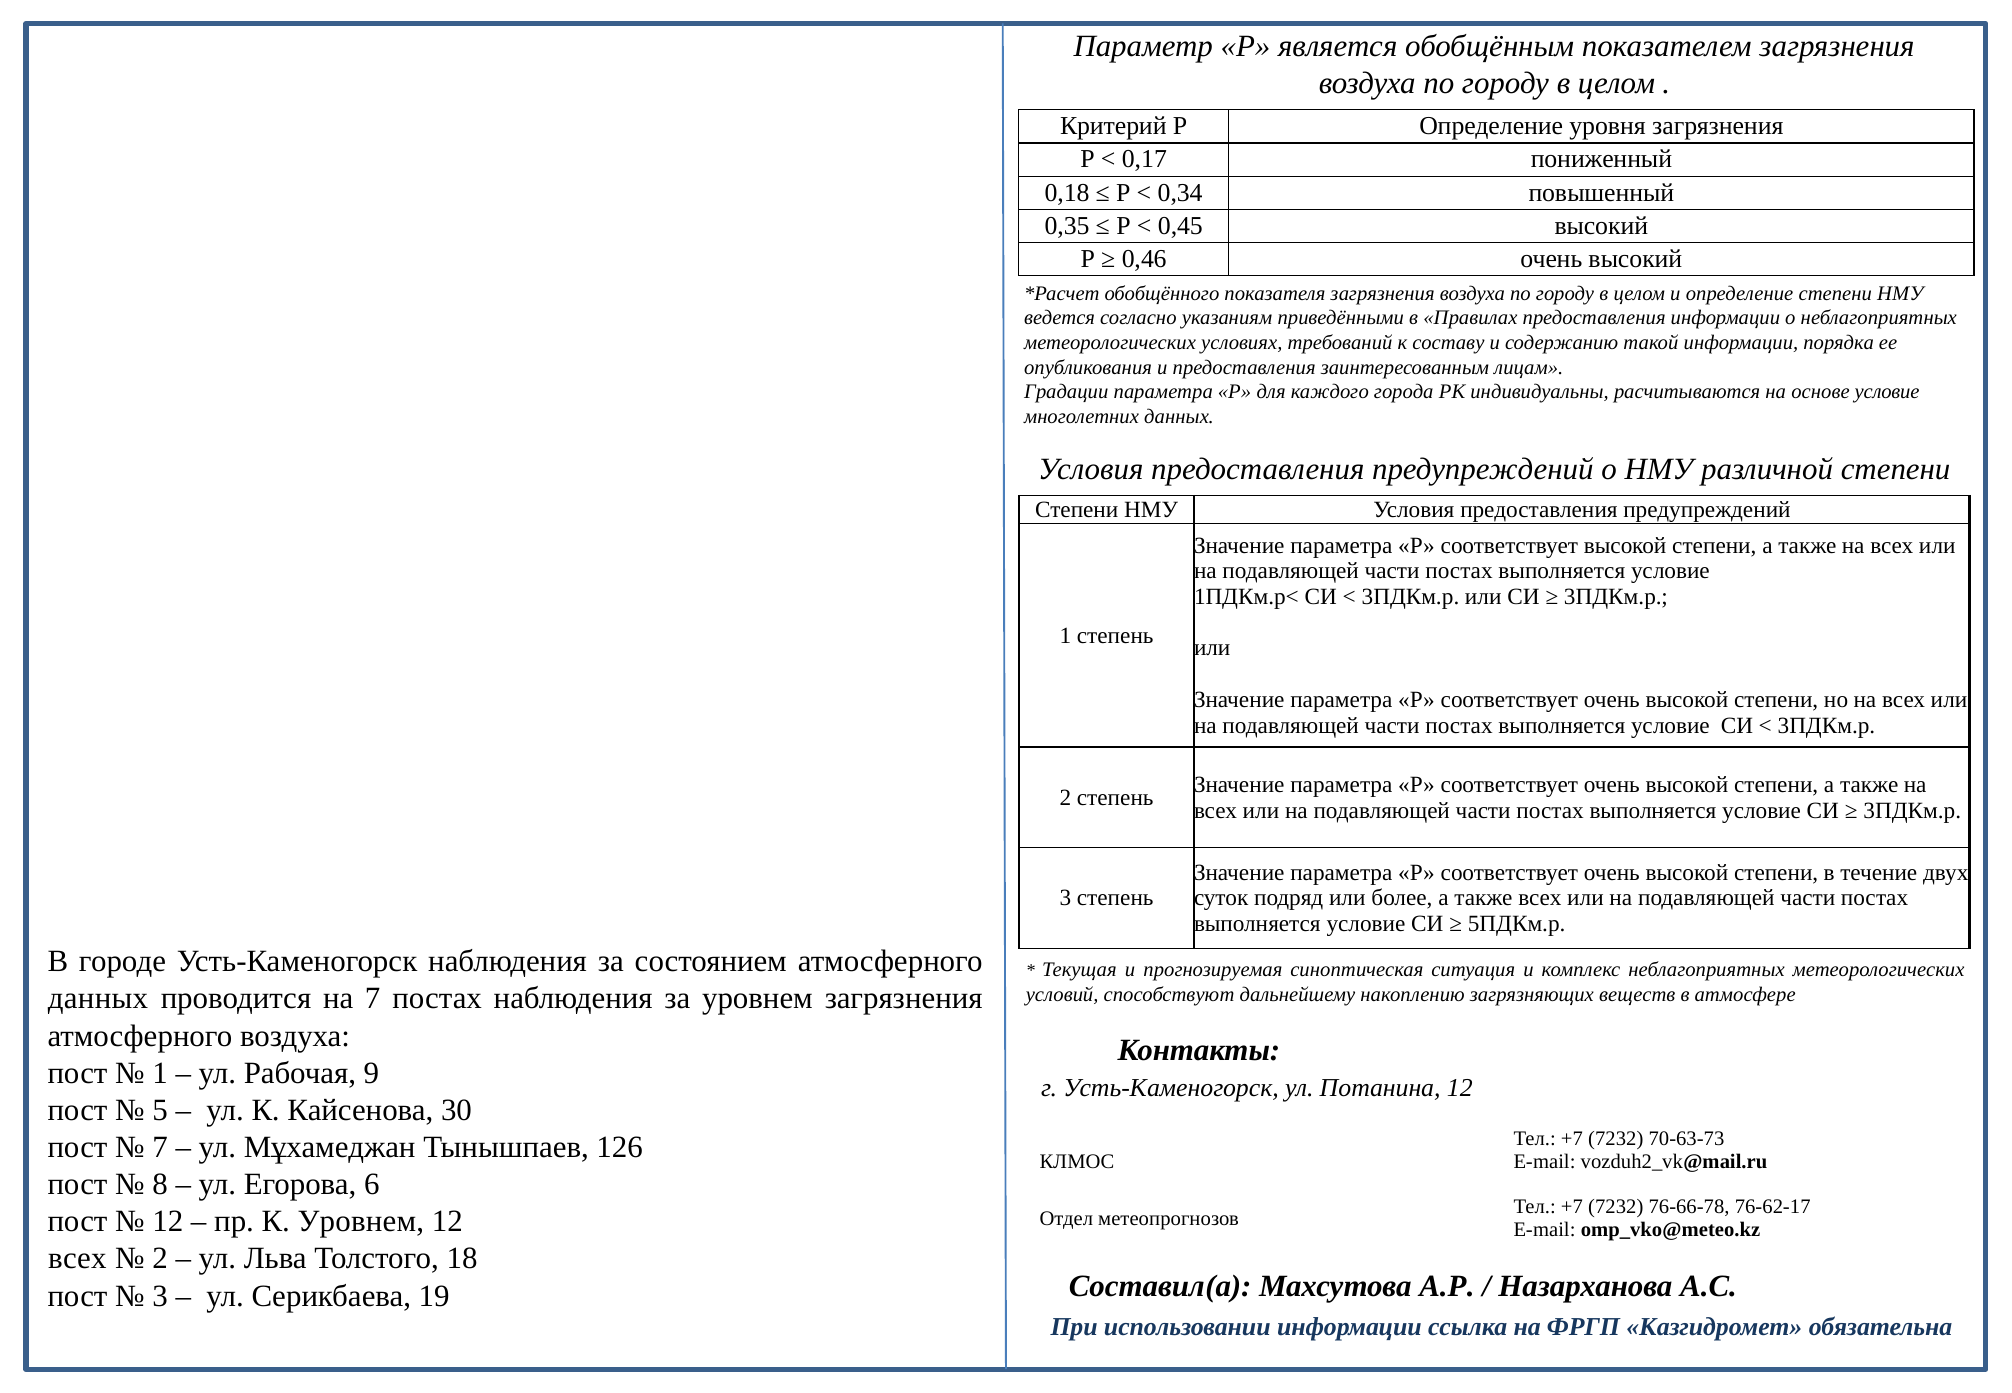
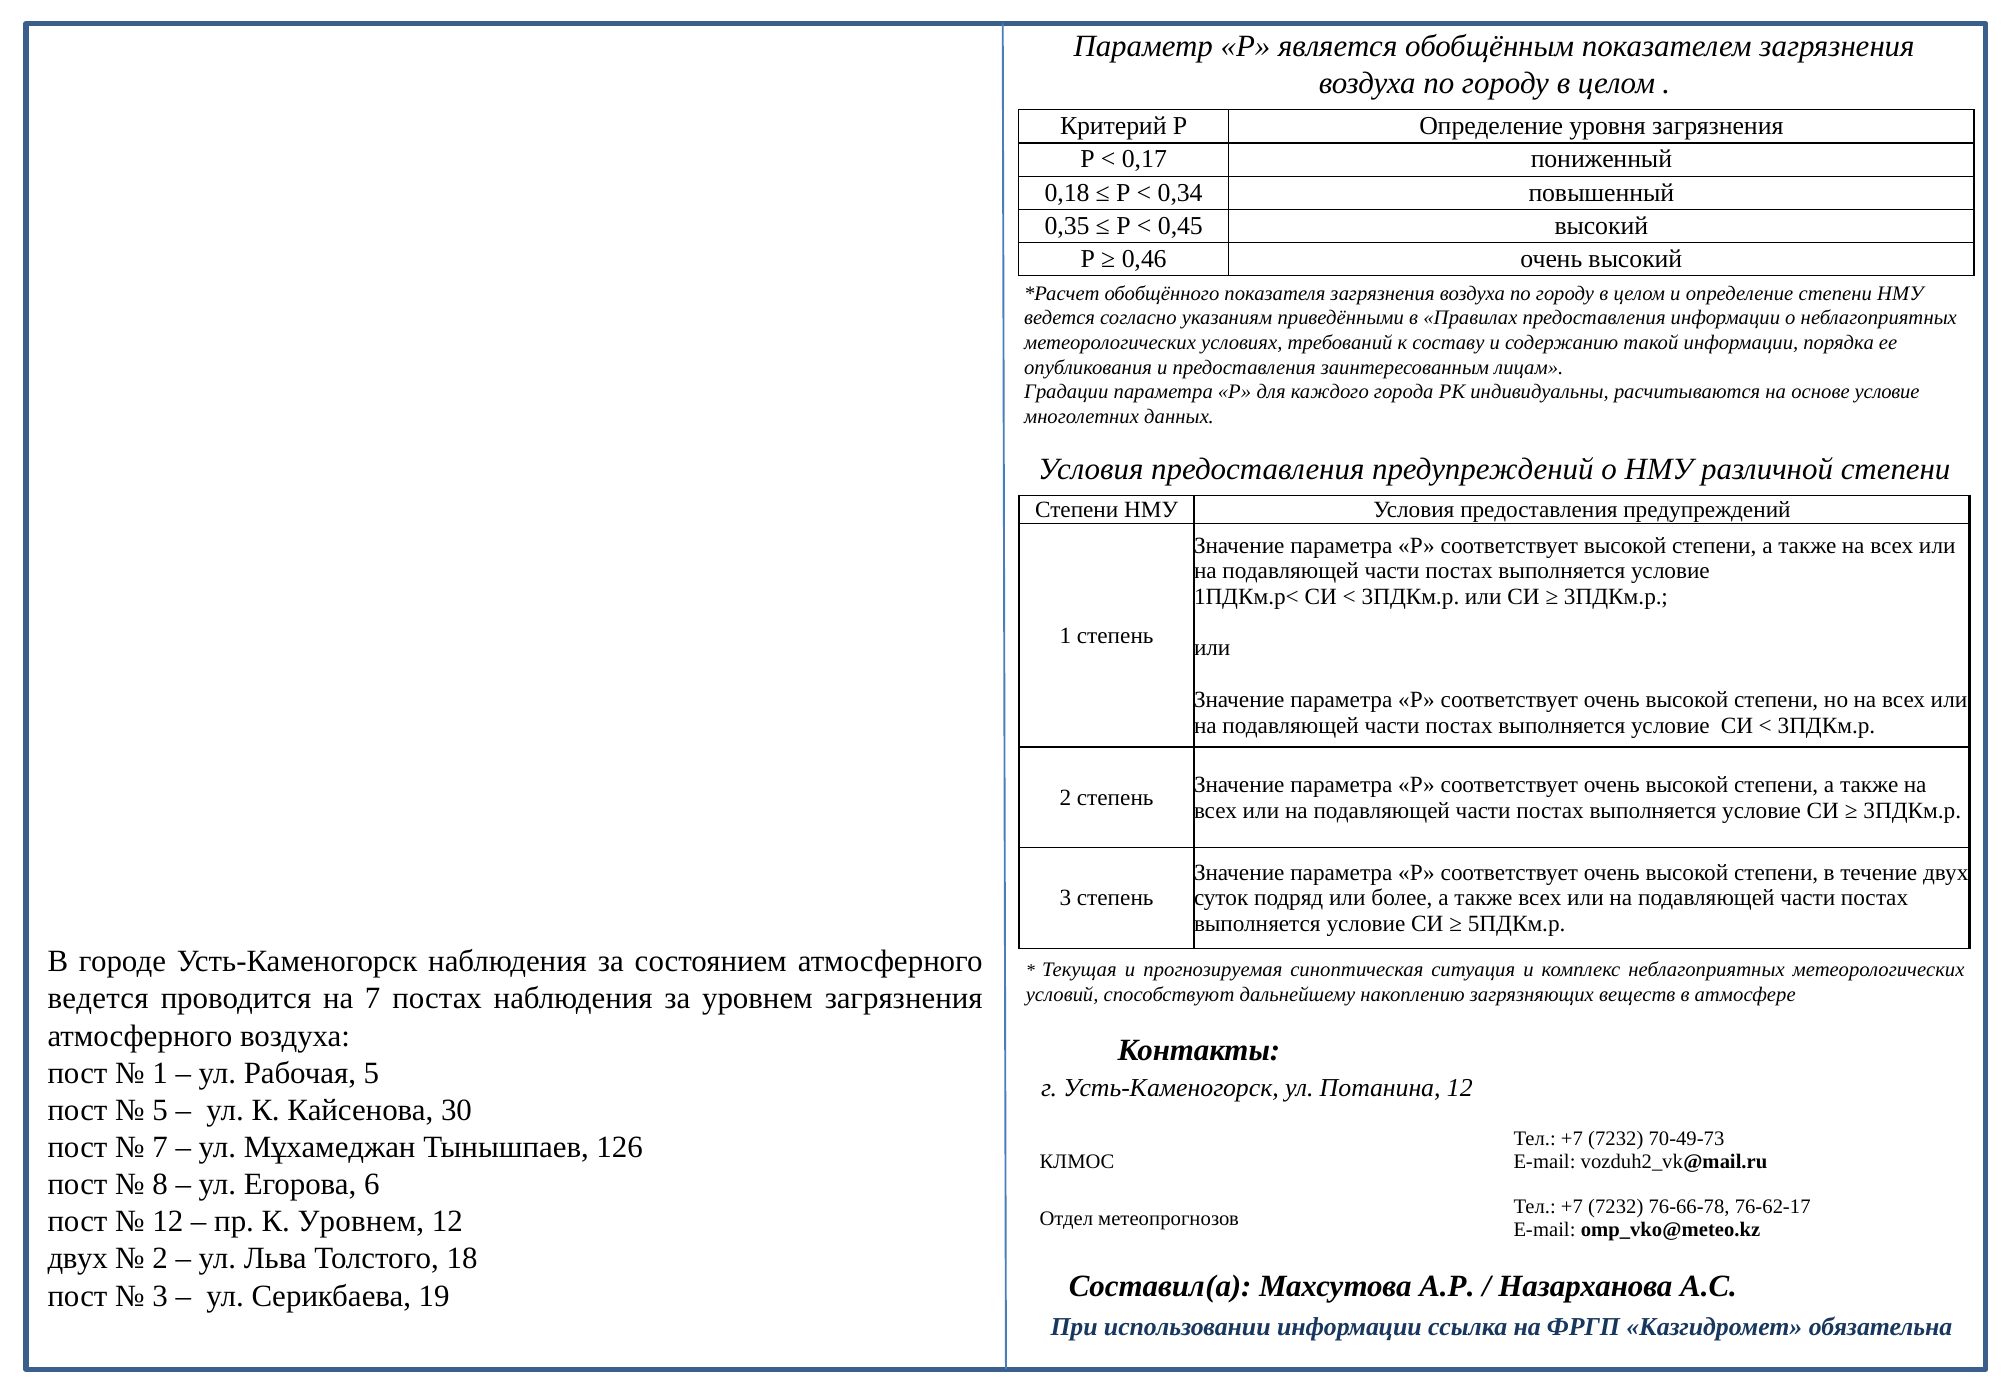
данных at (98, 999): данных -> ведется
Рабочая 9: 9 -> 5
70-63-73: 70-63-73 -> 70-49-73
всех at (77, 1259): всех -> двух
